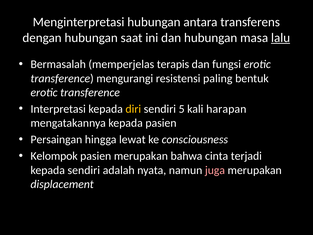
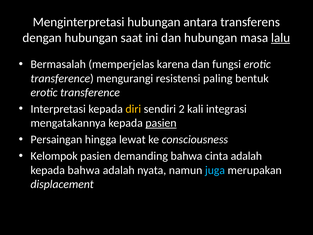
terapis: terapis -> karena
5: 5 -> 2
harapan: harapan -> integrasi
pasien at (161, 123) underline: none -> present
pasien merupakan: merupakan -> demanding
cinta terjadi: terjadi -> adalah
kepada sendiri: sendiri -> bahwa
juga colour: pink -> light blue
